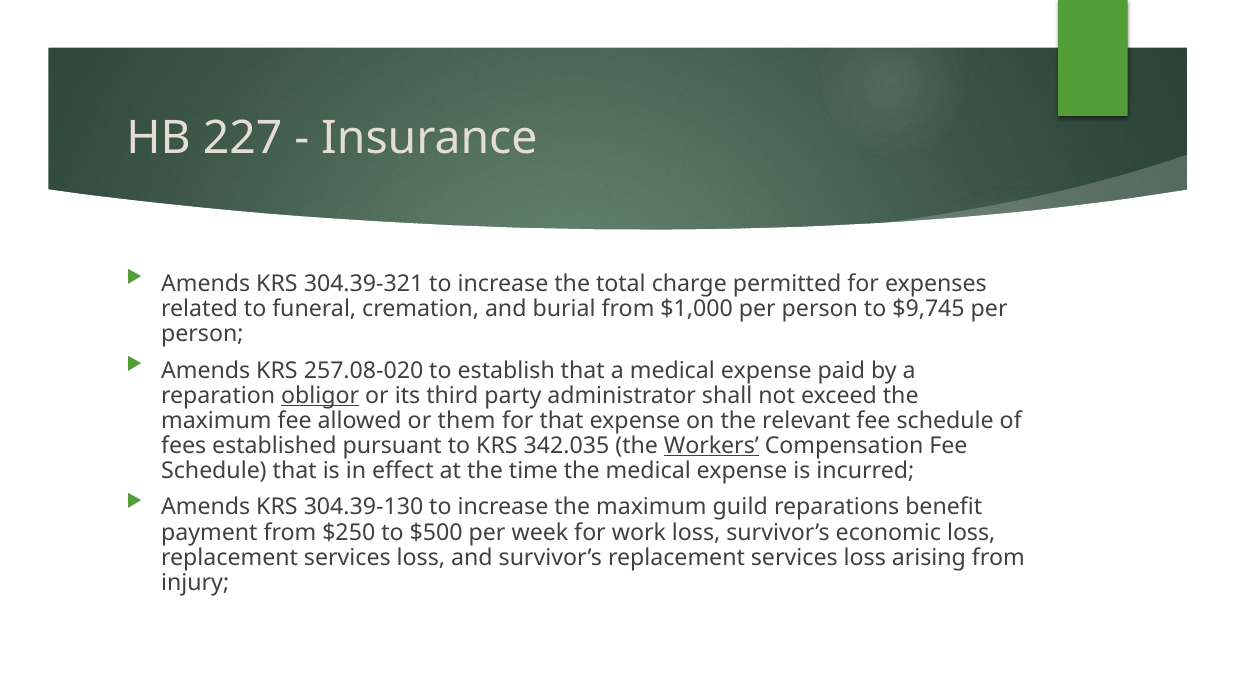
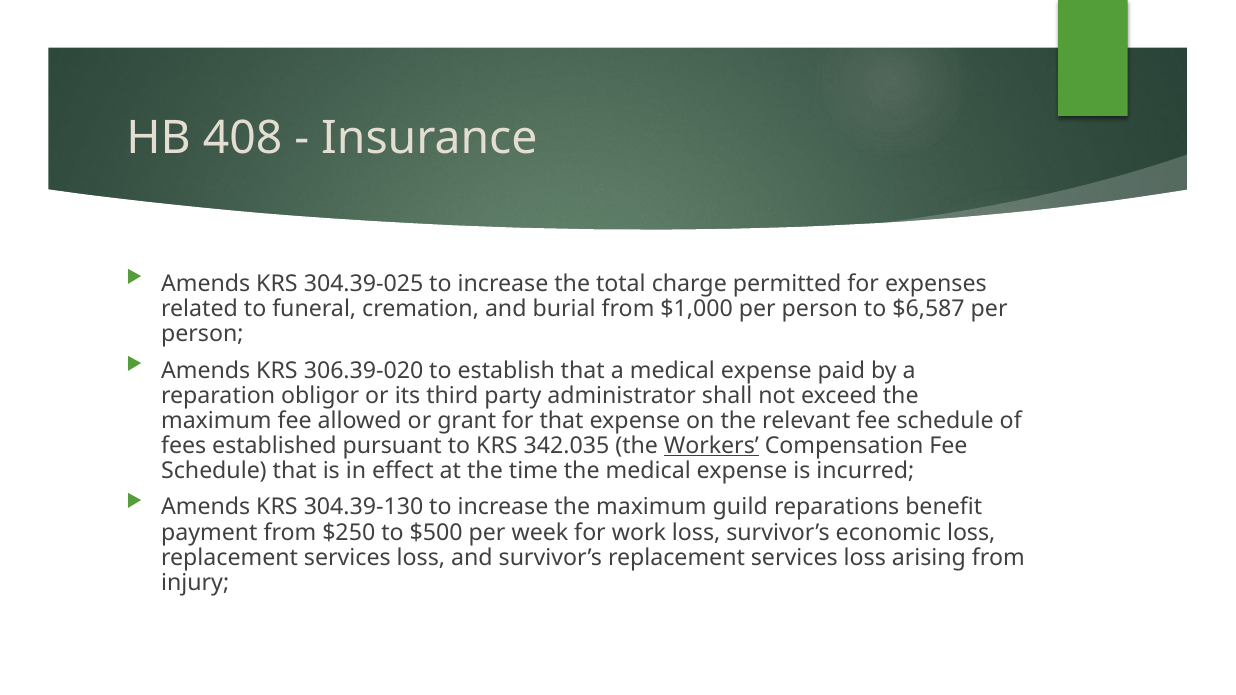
227: 227 -> 408
304.39-321: 304.39-321 -> 304.39-025
$9,745: $9,745 -> $6,587
257.08-020: 257.08-020 -> 306.39-020
obligor underline: present -> none
them: them -> grant
